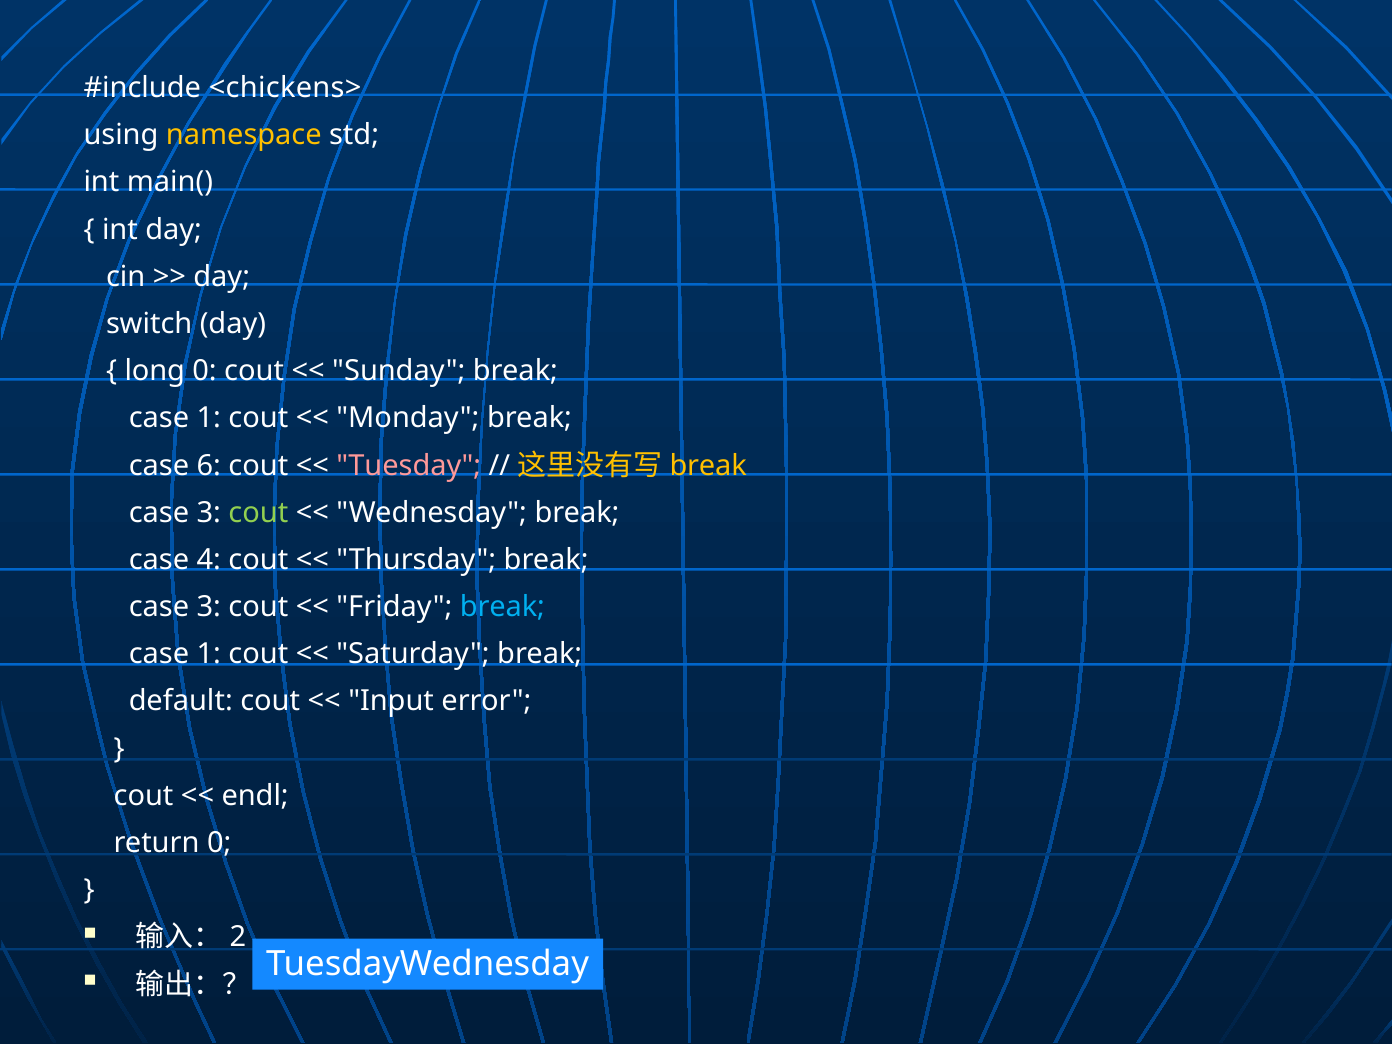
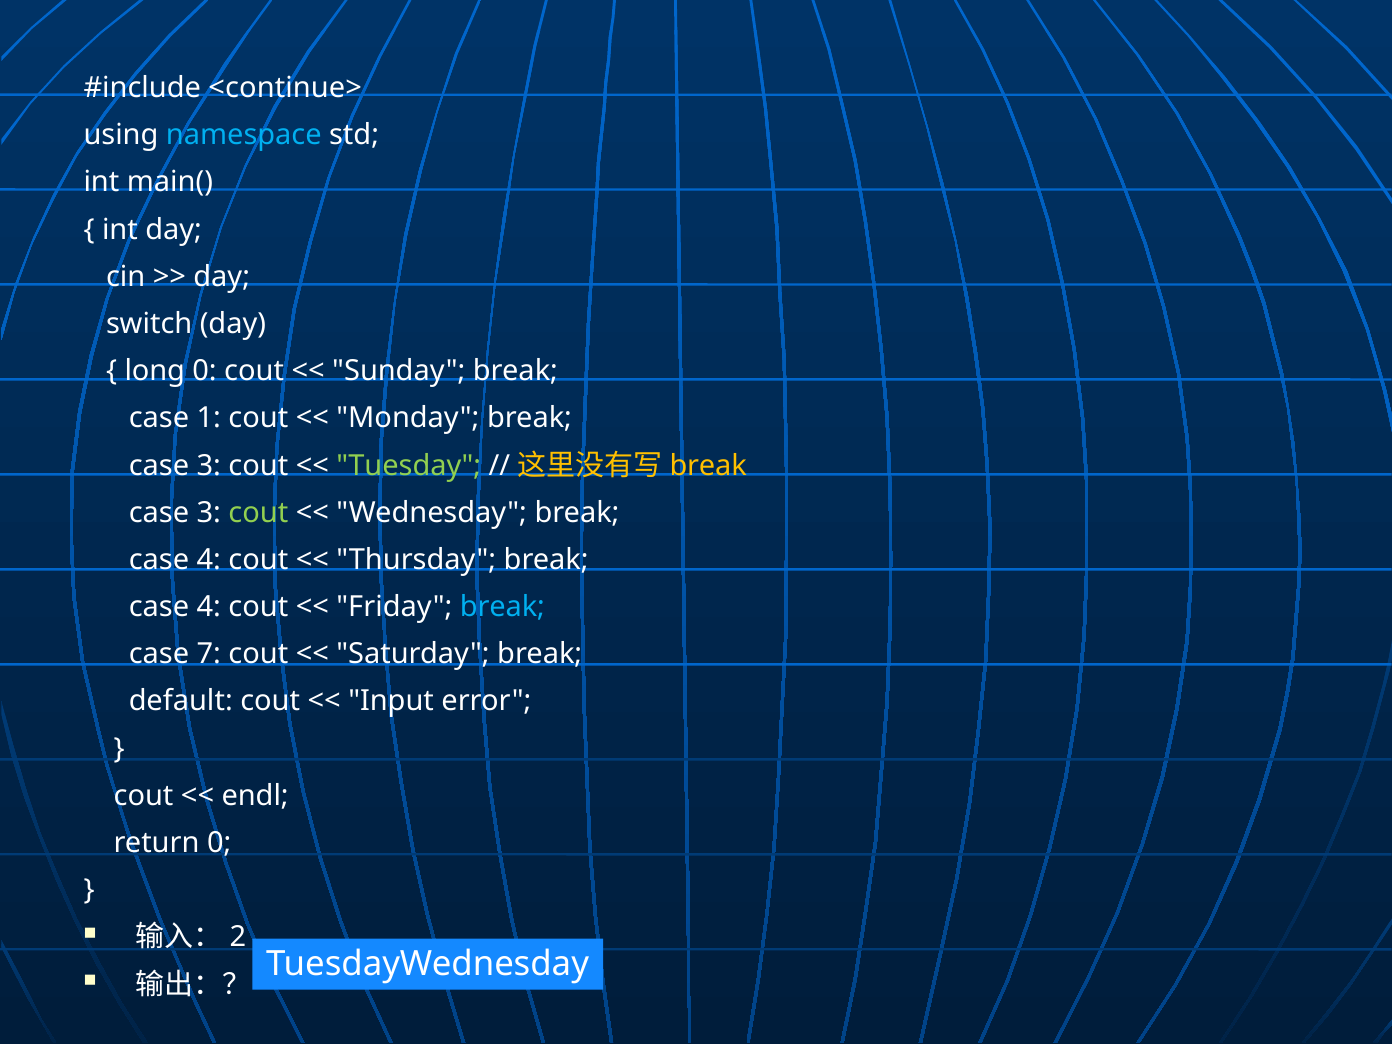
<chickens>: <chickens> -> <continue>
namespace colour: yellow -> light blue
6 at (209, 465): 6 -> 3
Tuesday colour: pink -> light green
3 at (209, 607): 3 -> 4
1 at (209, 654): 1 -> 7
